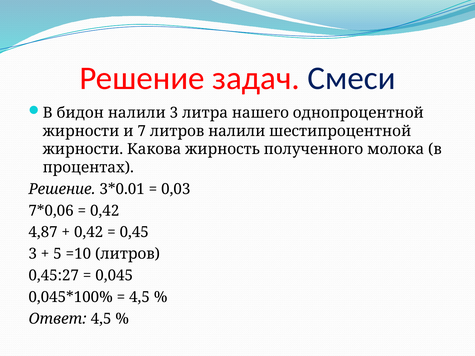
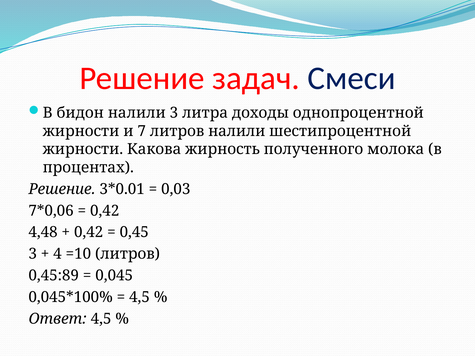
нашего: нашего -> доходы
4,87: 4,87 -> 4,48
5: 5 -> 4
0,45:27: 0,45:27 -> 0,45:89
